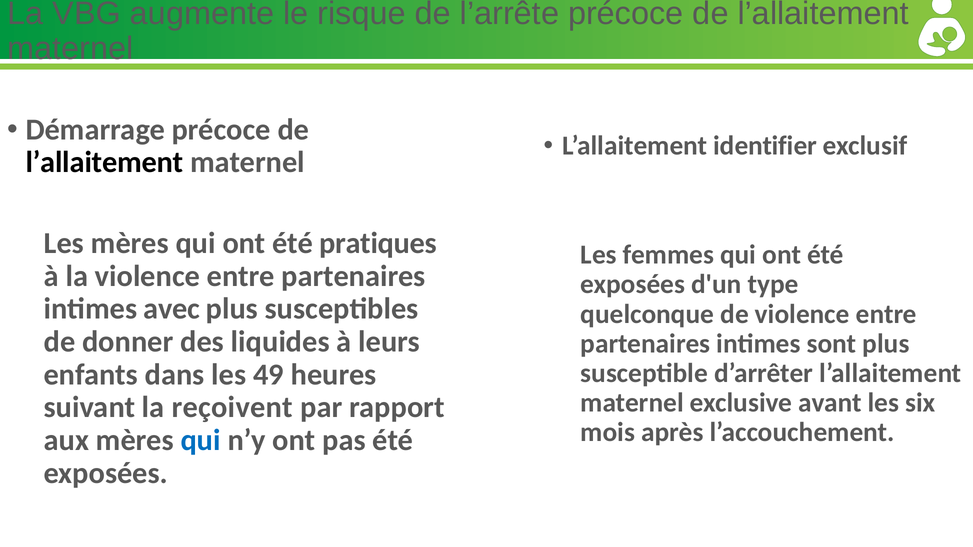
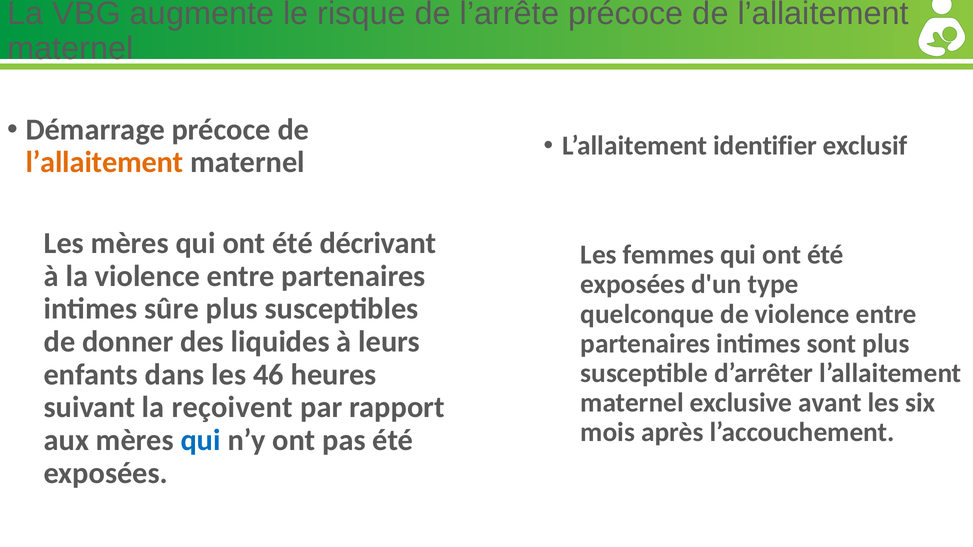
l’allaitement at (105, 163) colour: black -> orange
pratiques: pratiques -> décrivant
avec: avec -> sûre
49: 49 -> 46
